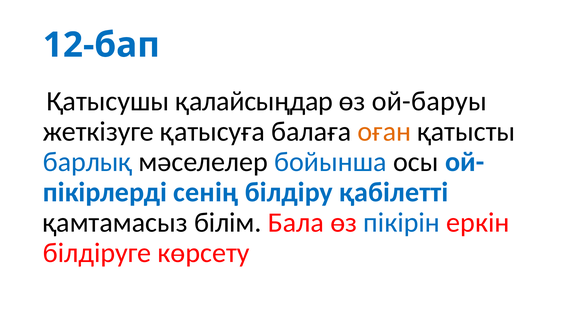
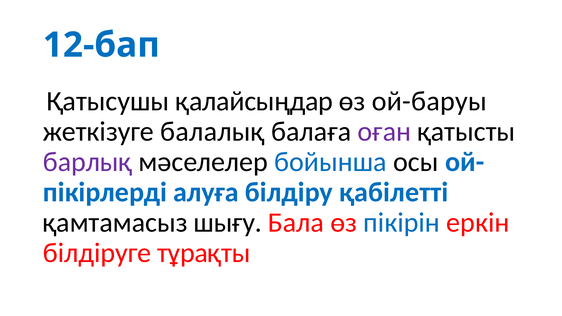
қатысуға: қатысуға -> балалық
оған colour: orange -> purple
барлық colour: blue -> purple
сенің: сенің -> алуға
білім: білім -> шығу
көрсету: көрсету -> тұрақты
